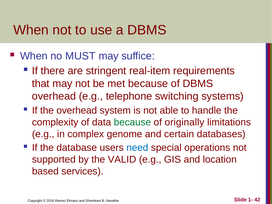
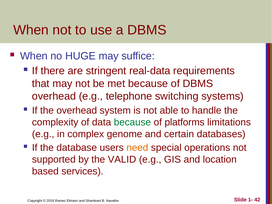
MUST: MUST -> HUGE
real-item: real-item -> real-data
originally: originally -> platforms
need colour: blue -> orange
